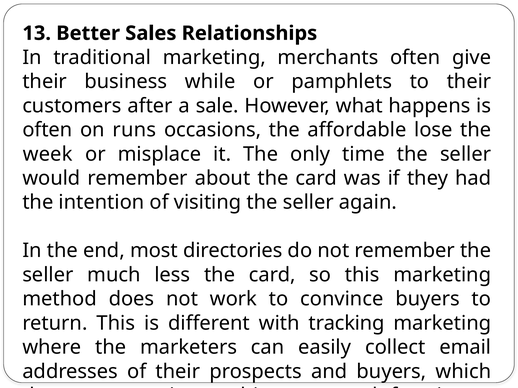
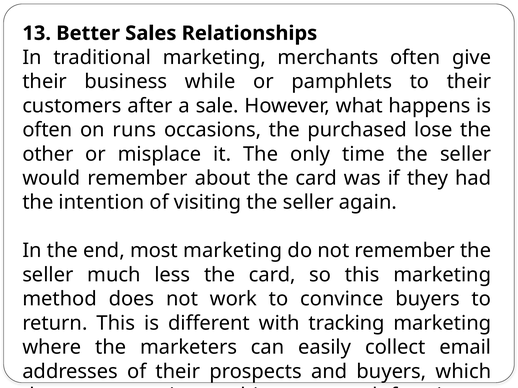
affordable: affordable -> purchased
week: week -> other
most directories: directories -> marketing
